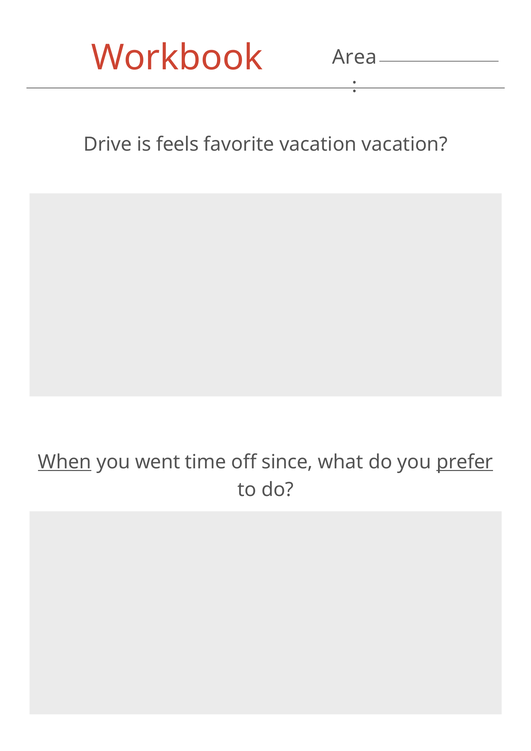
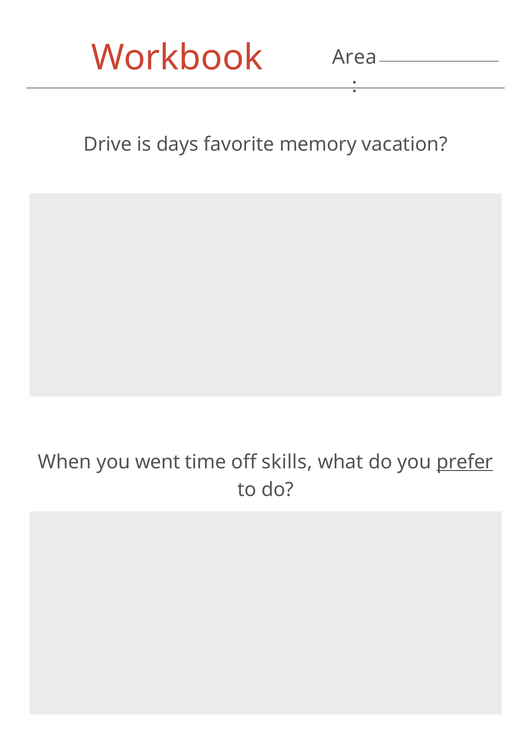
feels: feels -> days
favorite vacation: vacation -> memory
When underline: present -> none
since: since -> skills
